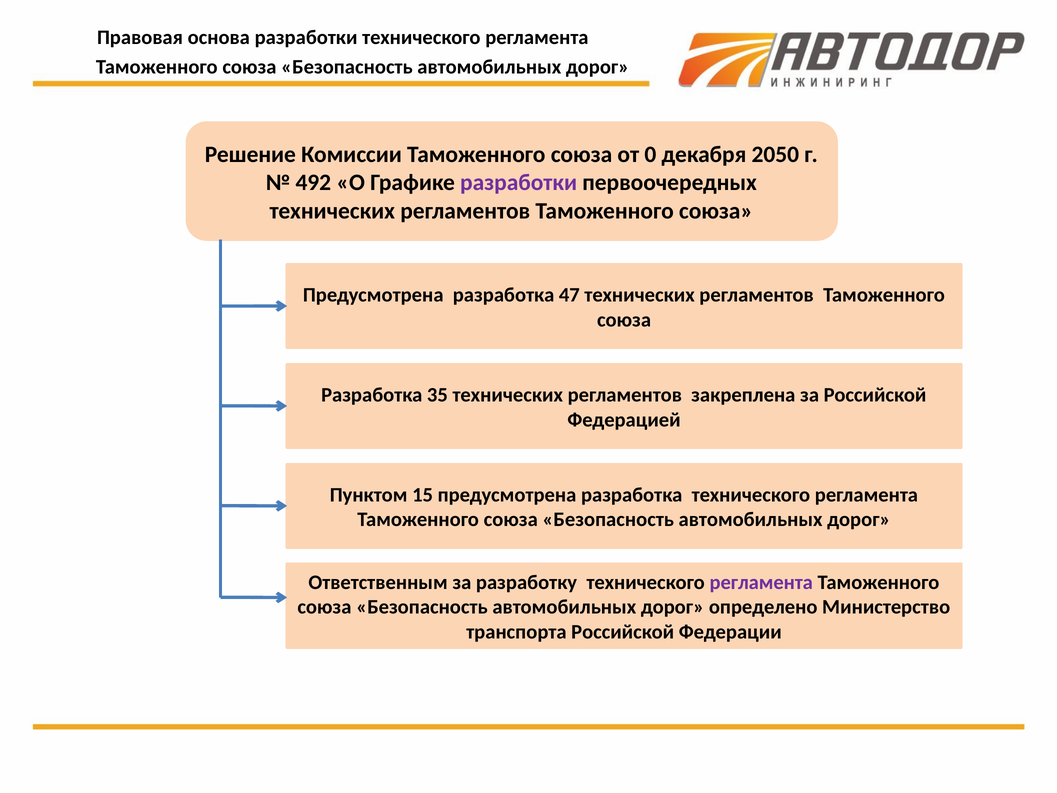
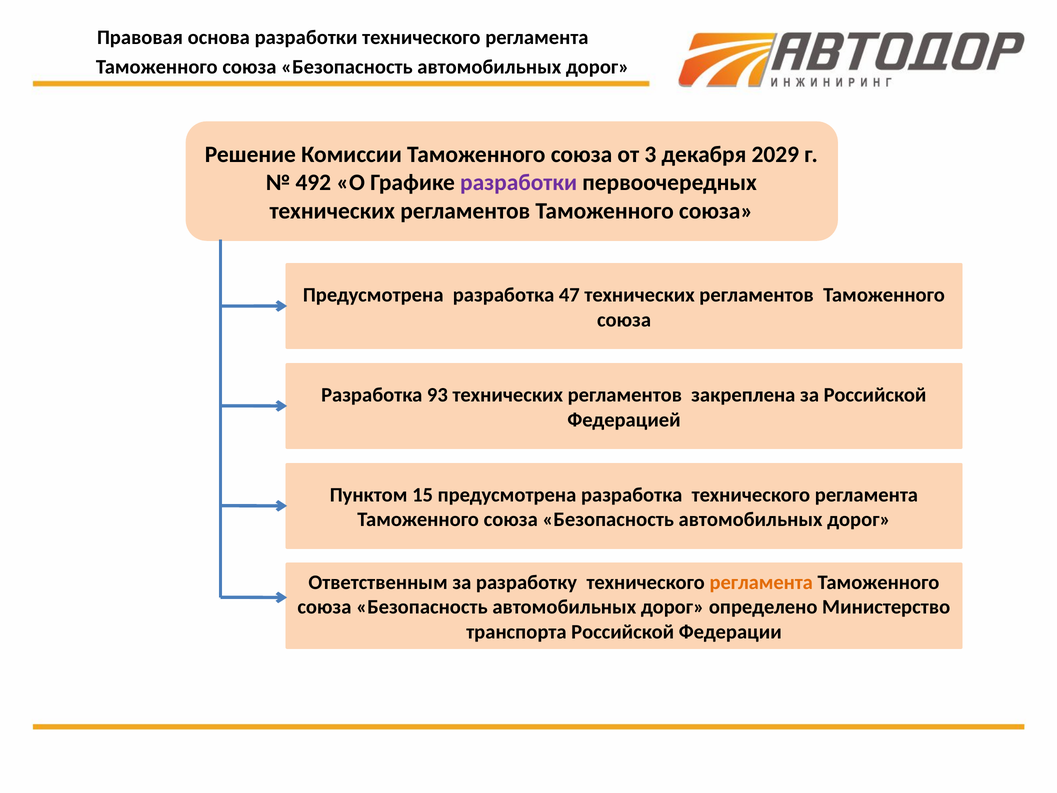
0: 0 -> 3
2050: 2050 -> 2029
35: 35 -> 93
регламента at (761, 582) colour: purple -> orange
